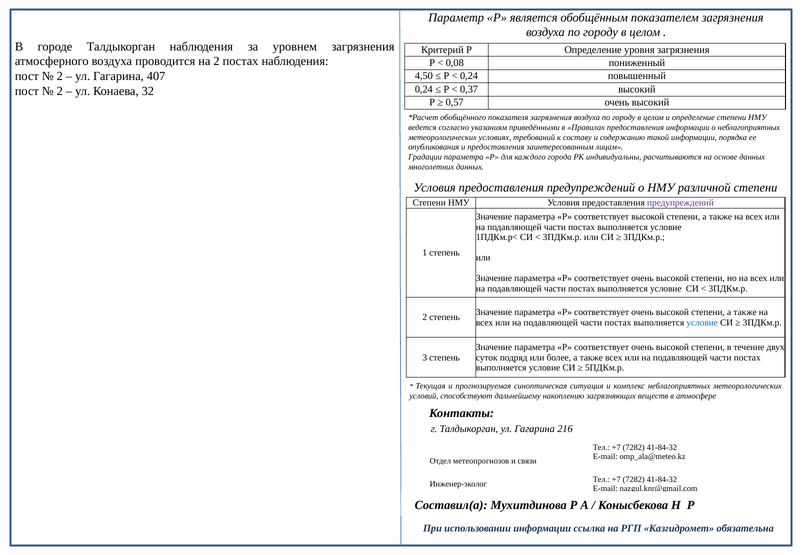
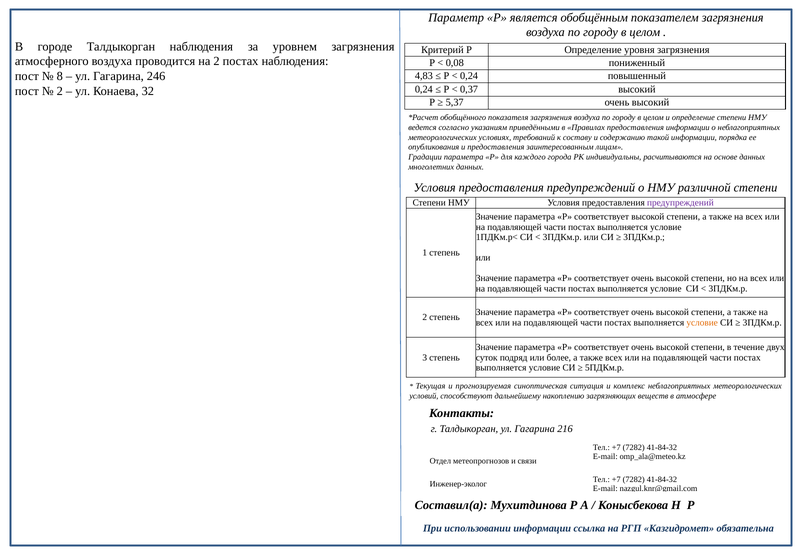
2 at (60, 76): 2 -> 8
407: 407 -> 246
4,50: 4,50 -> 4,83
0,57: 0,57 -> 5,37
условие at (702, 323) colour: blue -> orange
